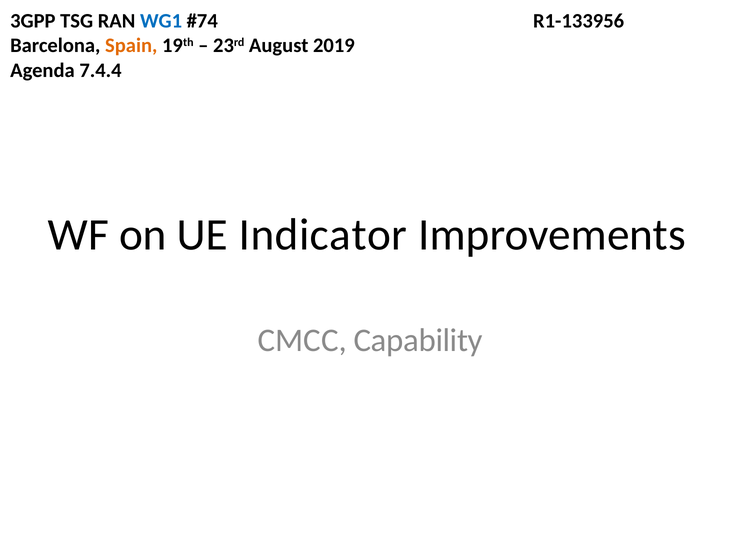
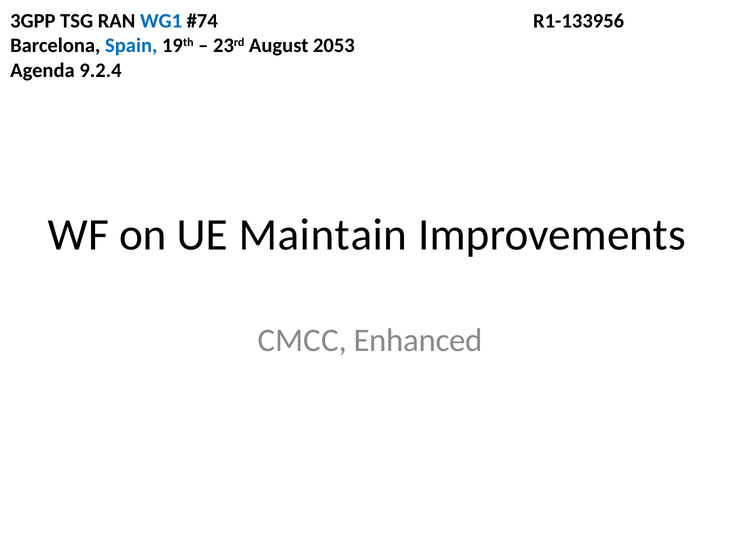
Spain colour: orange -> blue
2019: 2019 -> 2053
7.4.4: 7.4.4 -> 9.2.4
Indicator: Indicator -> Maintain
Capability: Capability -> Enhanced
